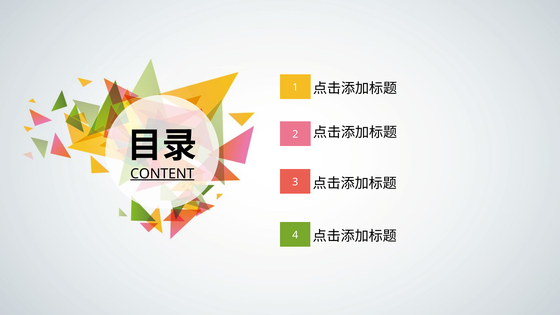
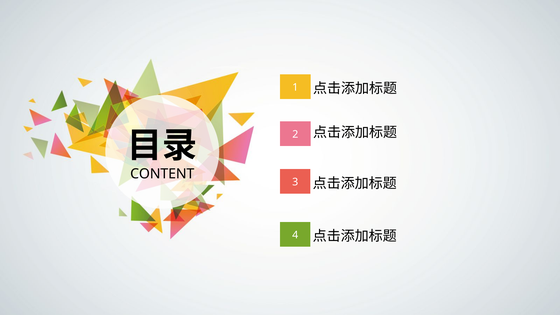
CONTENT underline: present -> none
